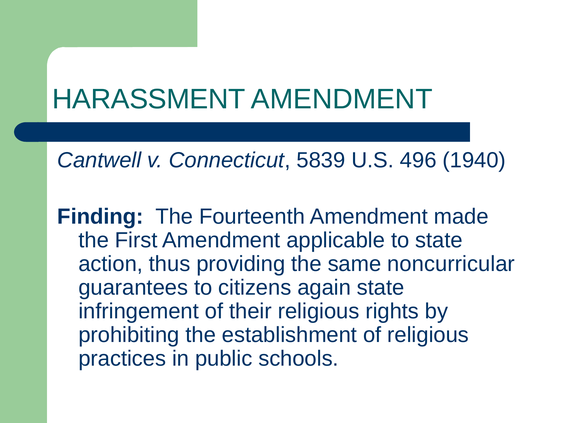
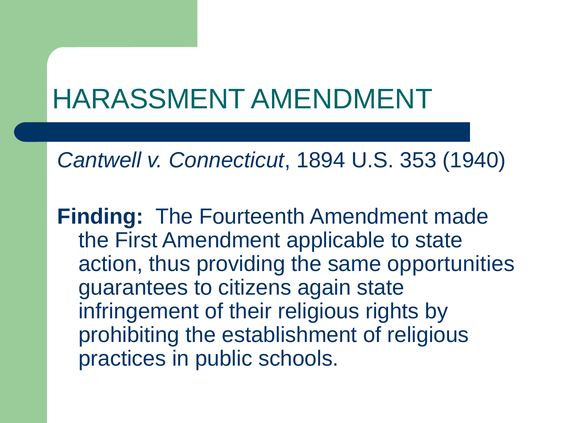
5839: 5839 -> 1894
496: 496 -> 353
noncurricular: noncurricular -> opportunities
